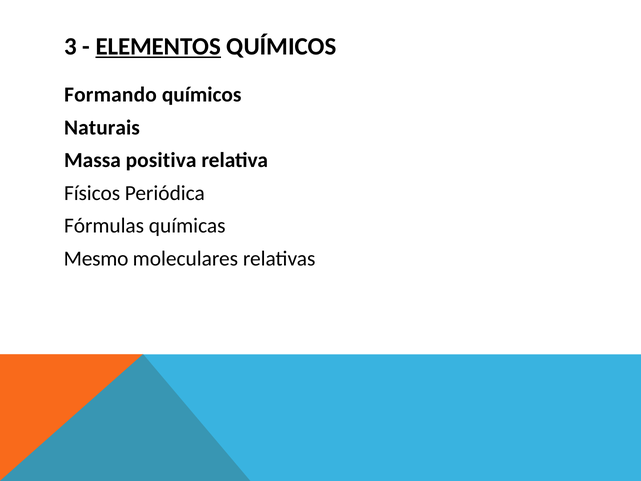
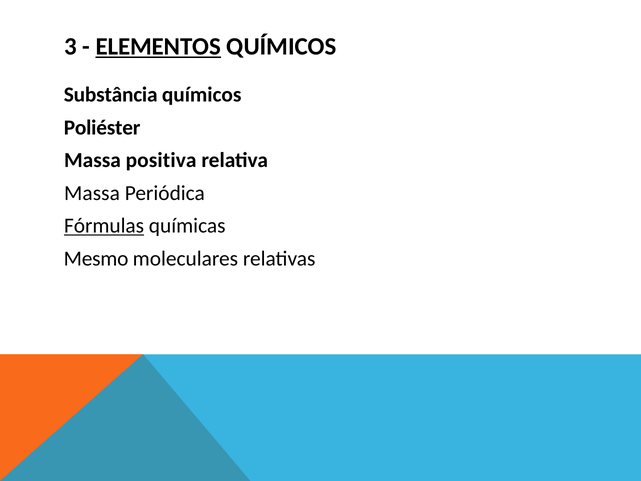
Formando: Formando -> Substância
Naturais: Naturais -> Poliéster
Físicos at (92, 193): Físicos -> Massa
Fórmulas underline: none -> present
